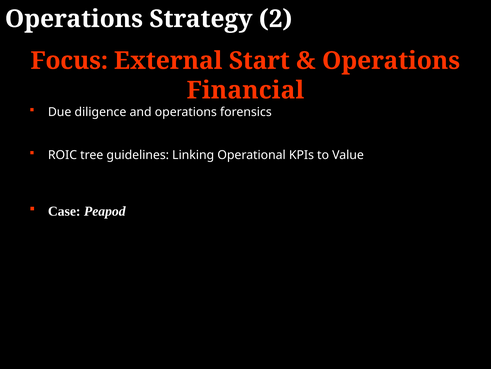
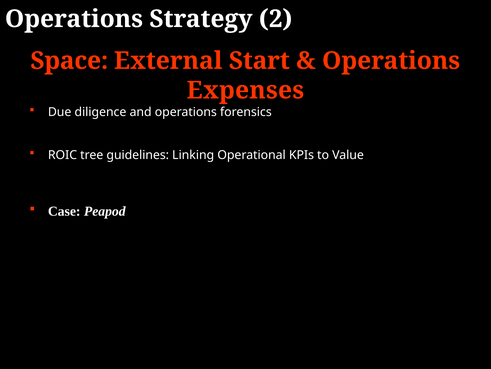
Focus: Focus -> Space
Financial: Financial -> Expenses
